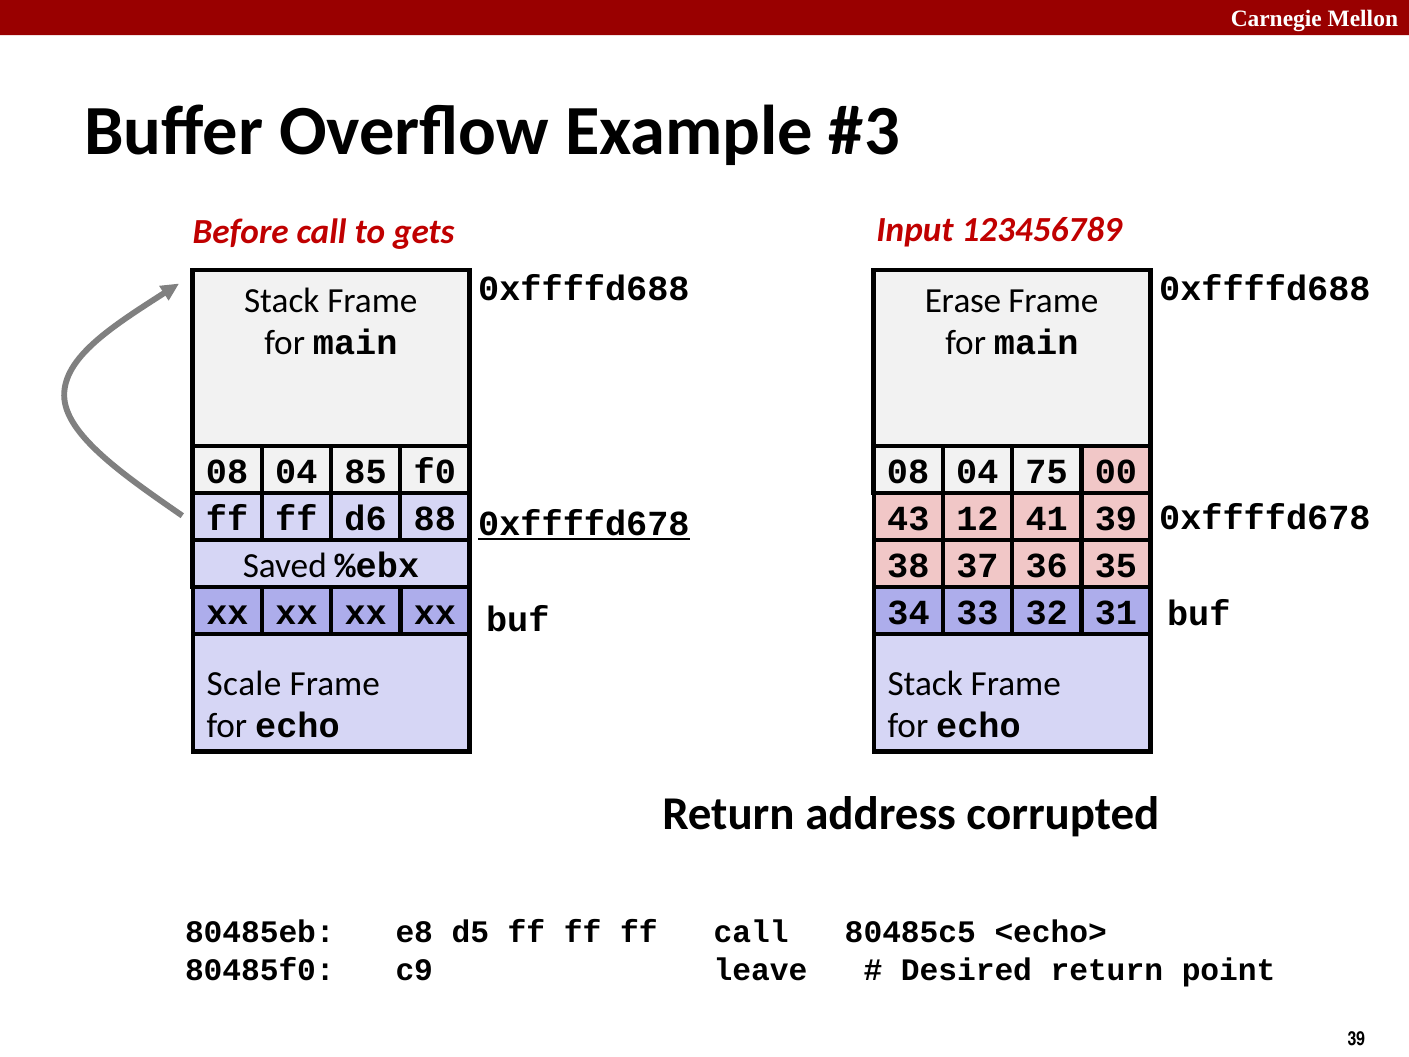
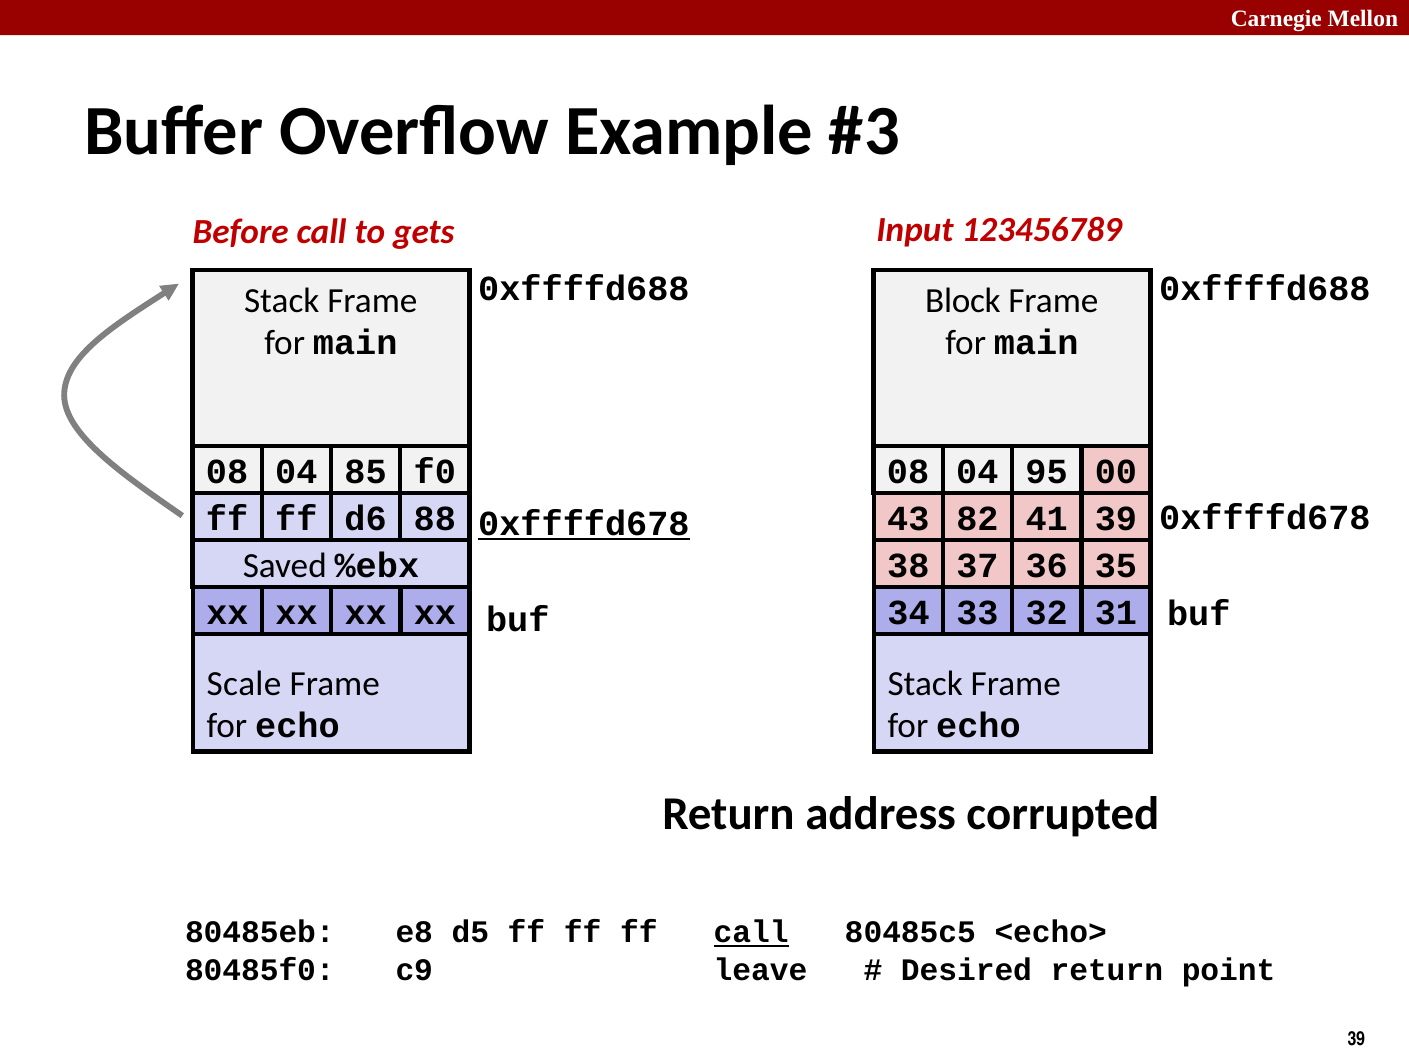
Erase: Erase -> Block
75: 75 -> 95
12: 12 -> 82
call at (751, 932) underline: none -> present
